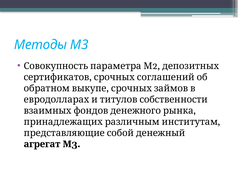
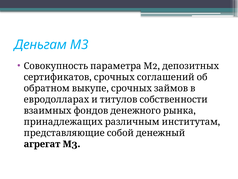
Методы: Методы -> Деньгам
